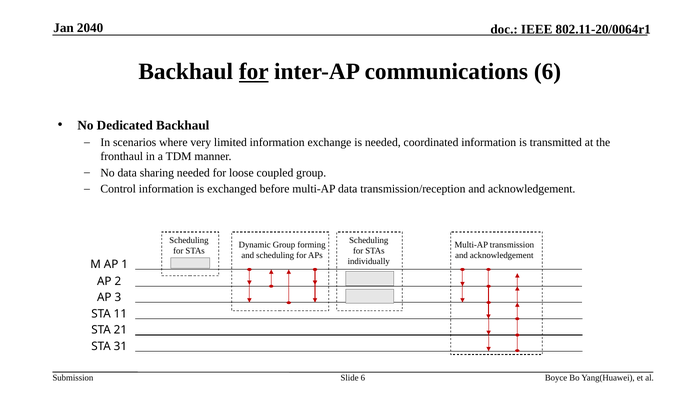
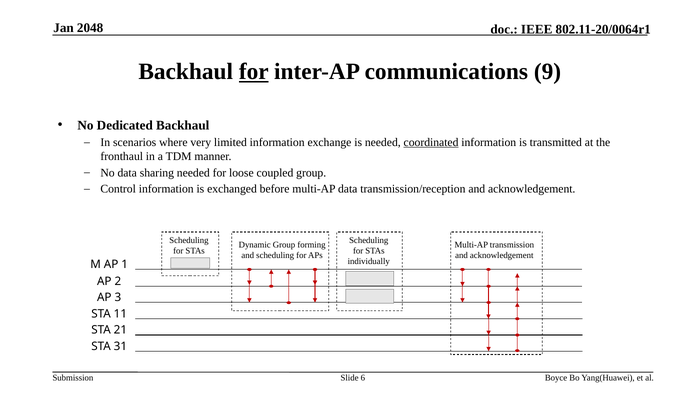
2040: 2040 -> 2048
communications 6: 6 -> 9
coordinated underline: none -> present
